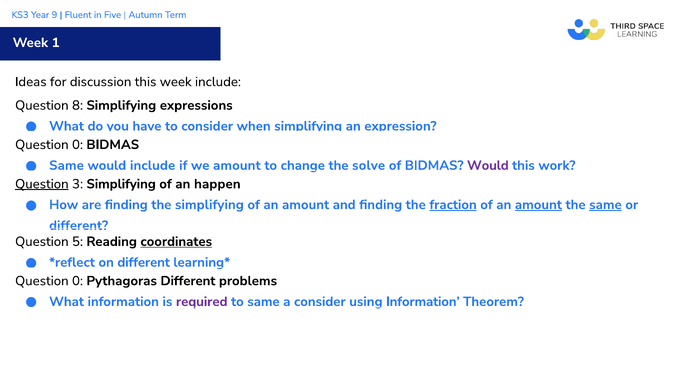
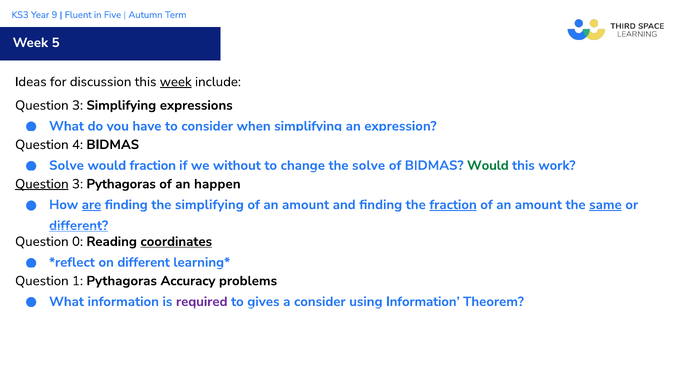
1: 1 -> 5
week at (176, 82) underline: none -> present
8 at (78, 105): 8 -> 3
0 at (78, 145): 0 -> 4
Same at (66, 165): Same -> Solve
would include: include -> fraction
we amount: amount -> without
Would at (488, 165) colour: purple -> green
3 Simplifying: Simplifying -> Pythagoras
are underline: none -> present
amount at (538, 205) underline: present -> none
different at (79, 226) underline: none -> present
5: 5 -> 0
0 at (78, 281): 0 -> 1
Pythagoras Different: Different -> Accuracy
to same: same -> gives
